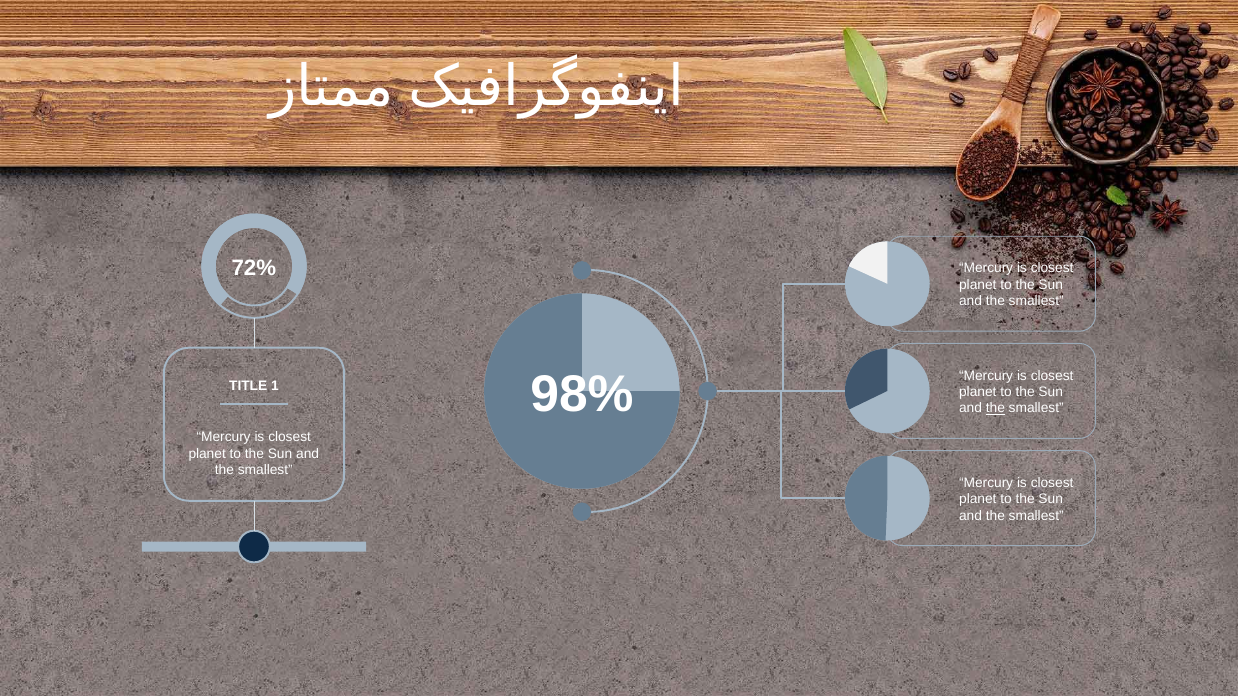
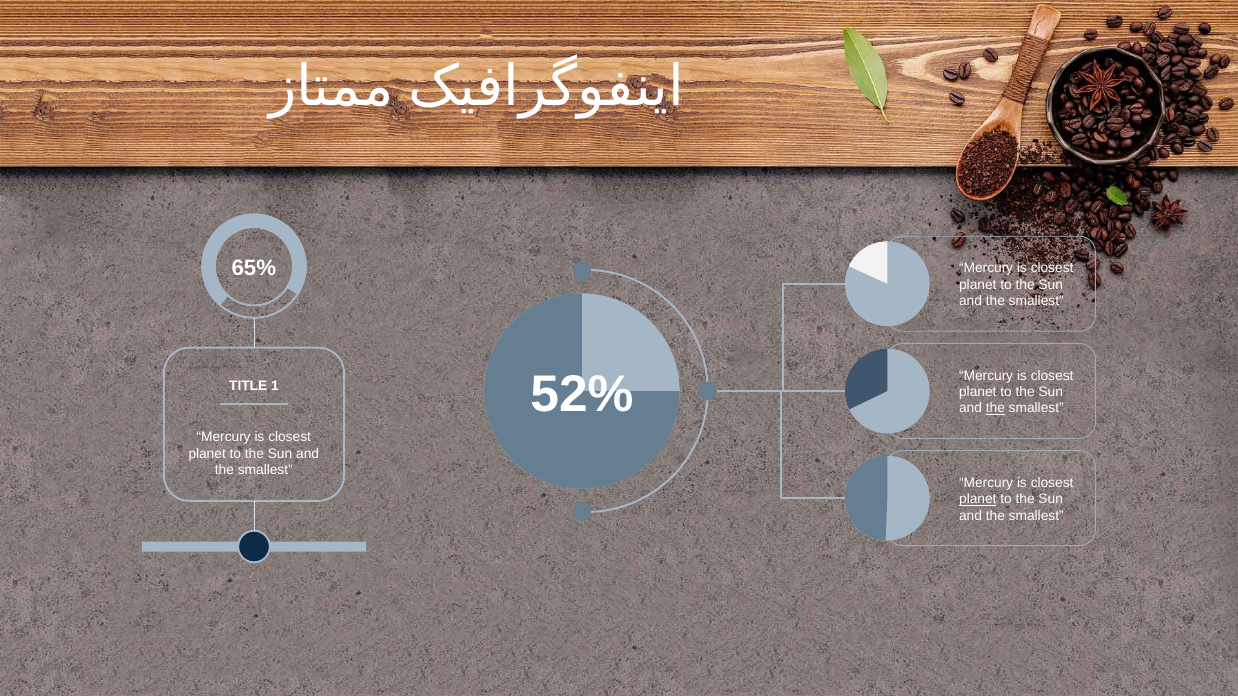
72%: 72% -> 65%
98%: 98% -> 52%
planet at (978, 499) underline: none -> present
